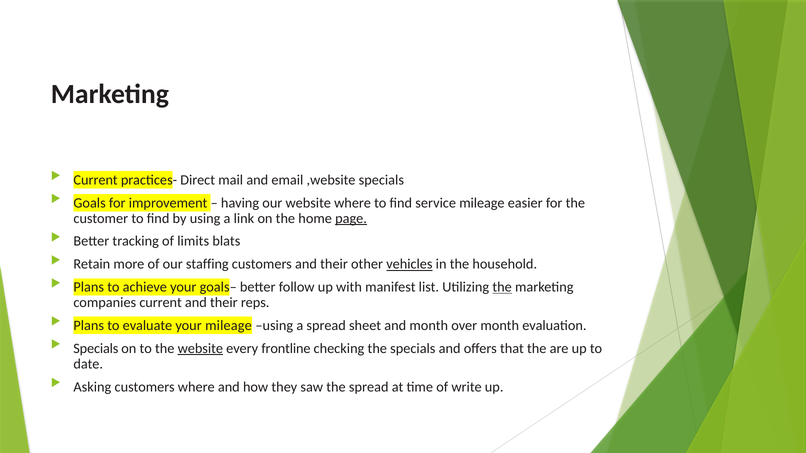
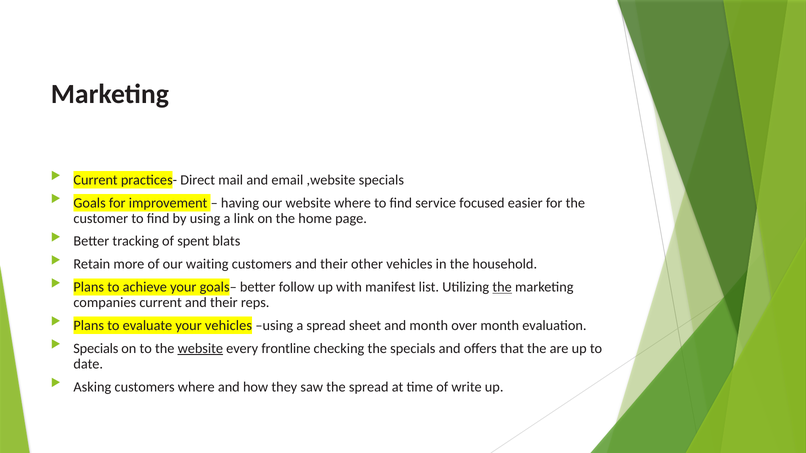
service mileage: mileage -> focused
page underline: present -> none
limits: limits -> spent
staffing: staffing -> waiting
vehicles at (409, 264) underline: present -> none
your mileage: mileage -> vehicles
